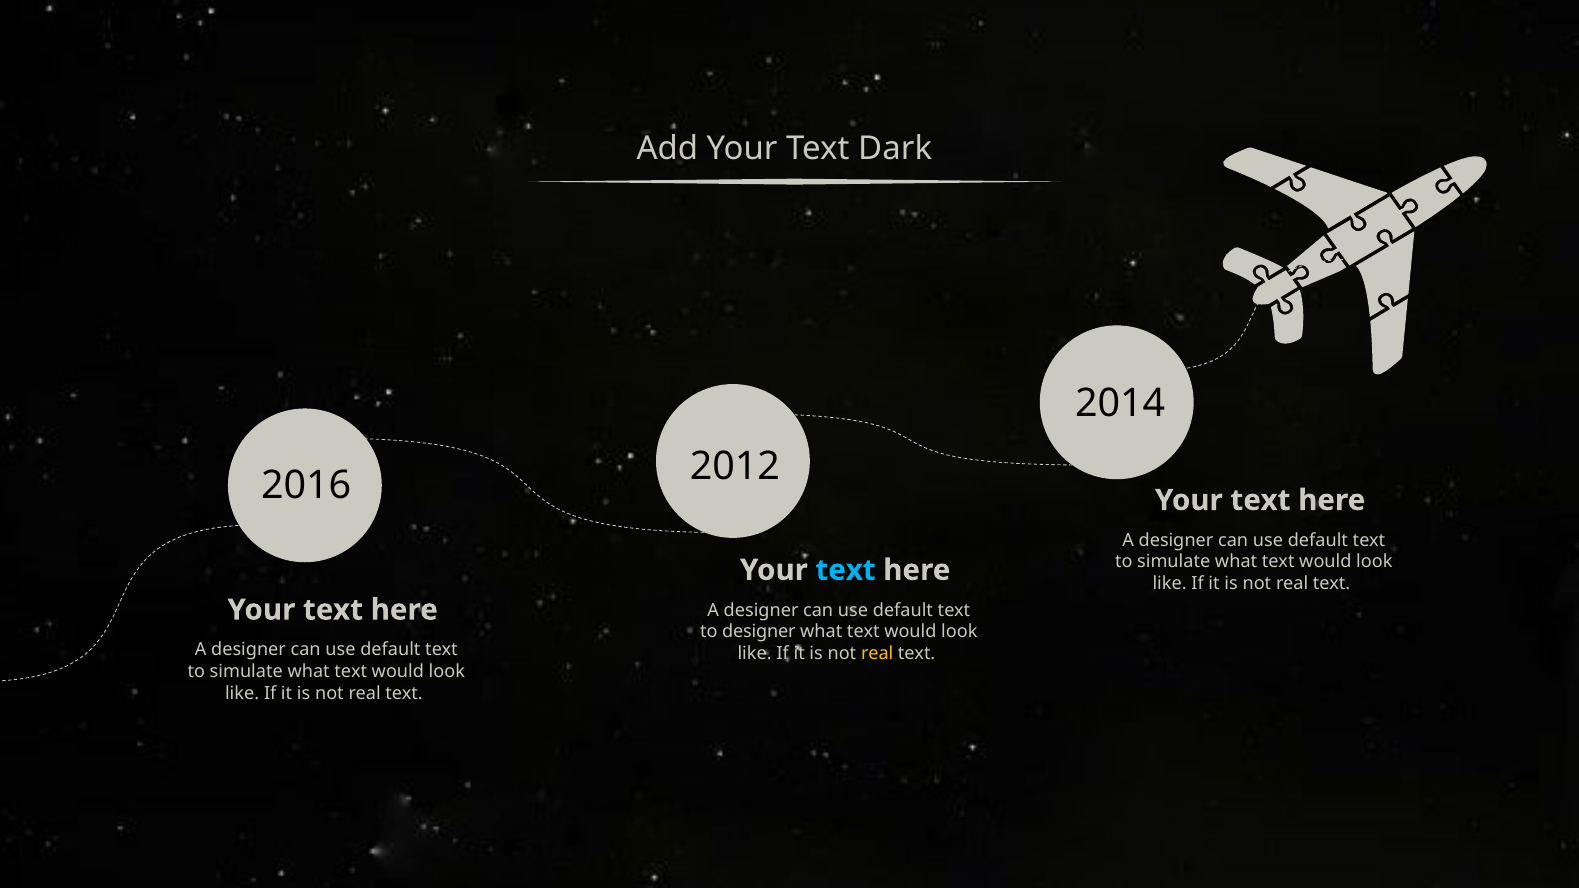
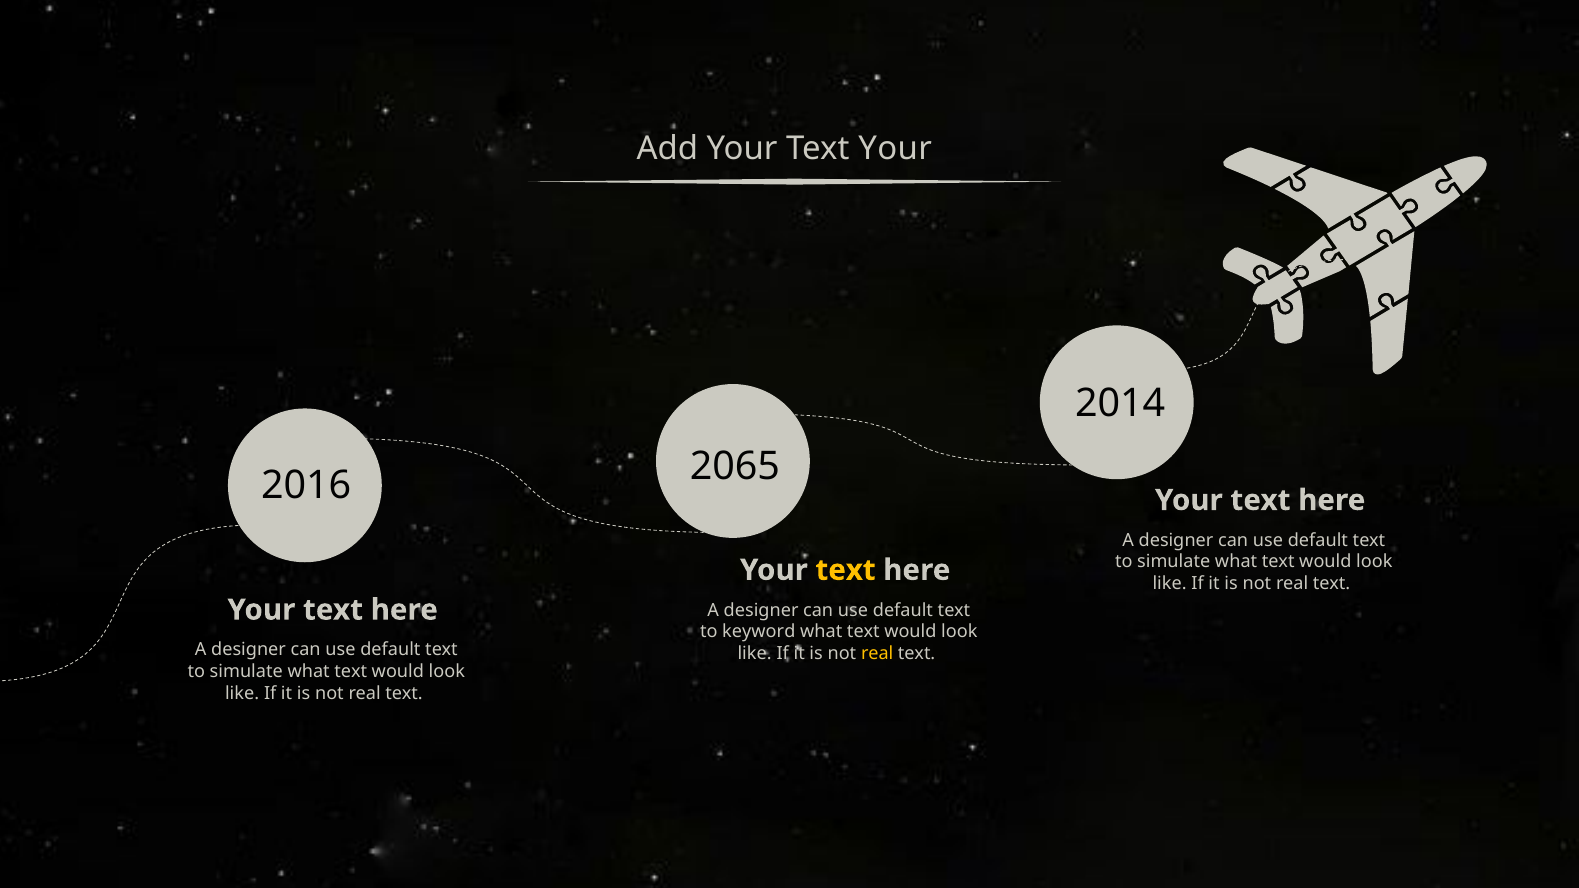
Your Text Dark: Dark -> Your
2012: 2012 -> 2065
text at (846, 570) colour: light blue -> yellow
to designer: designer -> keyword
